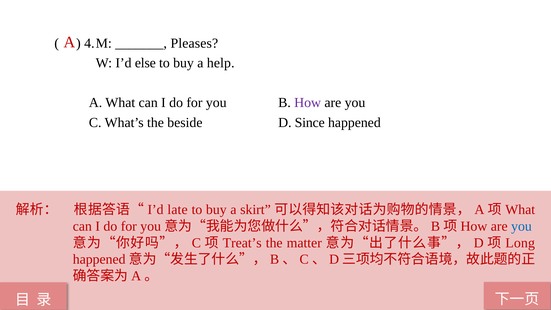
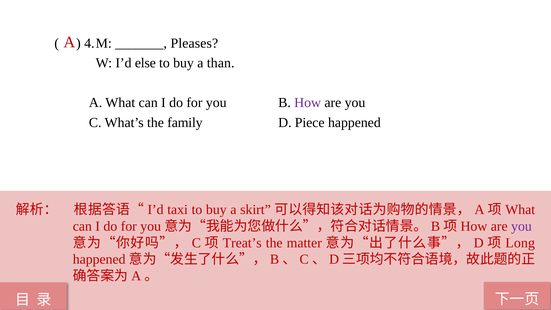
help: help -> than
beside: beside -> family
Since: Since -> Piece
late: late -> taxi
you at (521, 226) colour: blue -> purple
